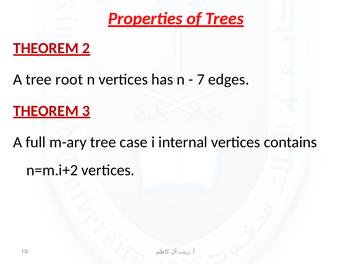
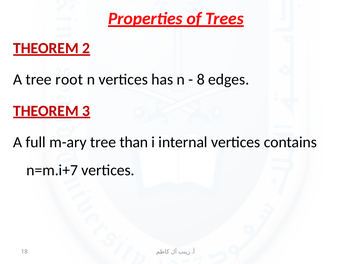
7: 7 -> 8
case: case -> than
n=m.i+2: n=m.i+2 -> n=m.i+7
